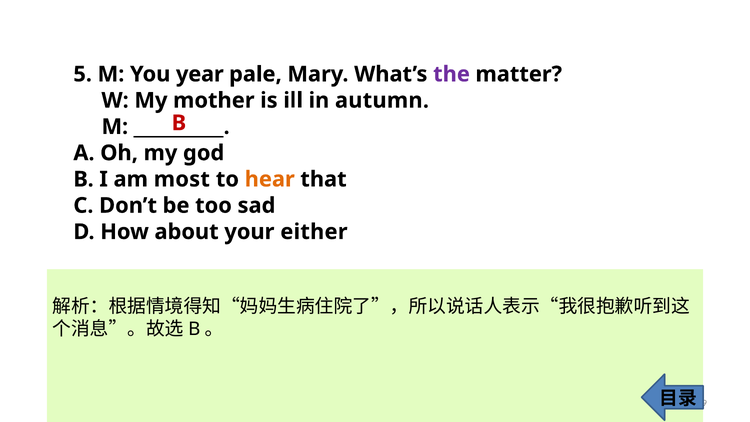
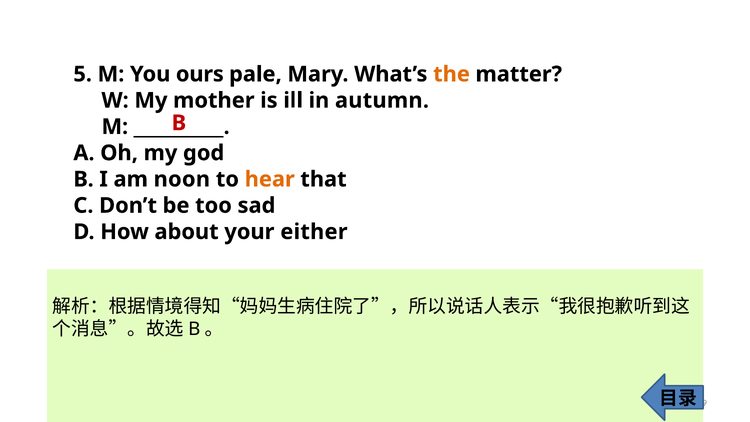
year: year -> ours
the colour: purple -> orange
most: most -> noon
